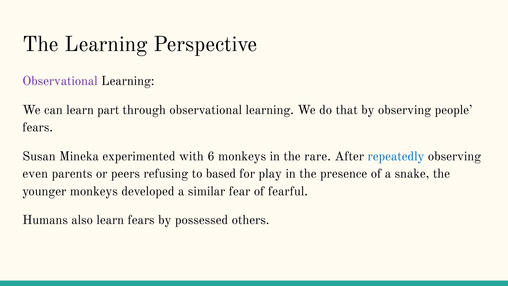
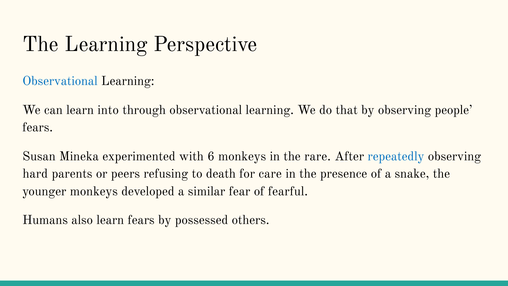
Observational at (60, 81) colour: purple -> blue
part: part -> into
even: even -> hard
based: based -> death
play: play -> care
